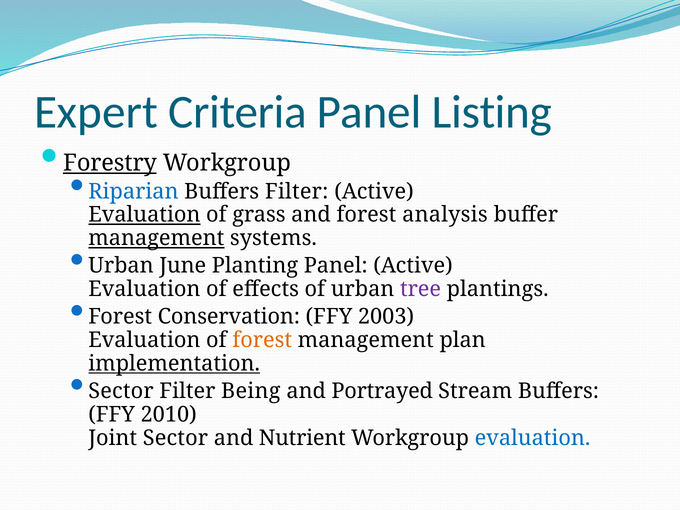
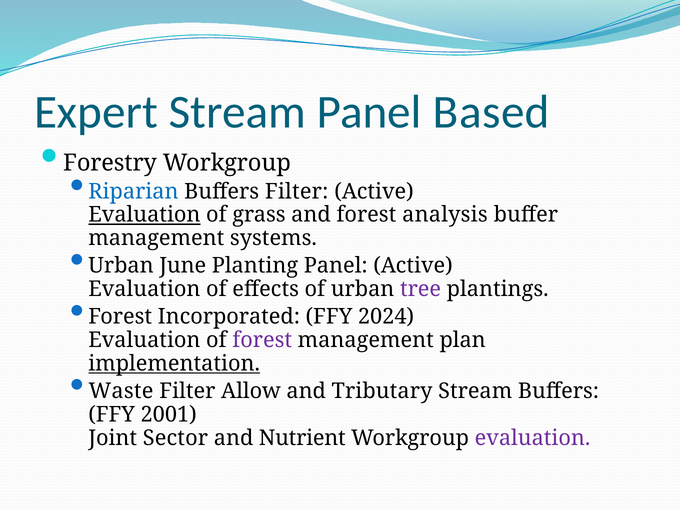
Expert Criteria: Criteria -> Stream
Listing: Listing -> Based
Forestry underline: present -> none
management at (156, 238) underline: present -> none
Conservation: Conservation -> Incorporated
2003: 2003 -> 2024
forest at (262, 340) colour: orange -> purple
Sector at (121, 391): Sector -> Waste
Being: Being -> Allow
Portrayed: Portrayed -> Tributary
2010: 2010 -> 2001
evaluation at (533, 438) colour: blue -> purple
